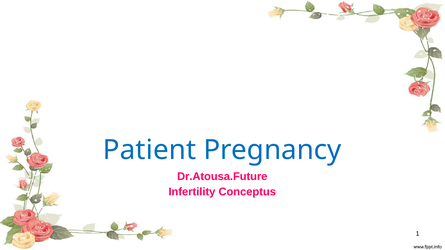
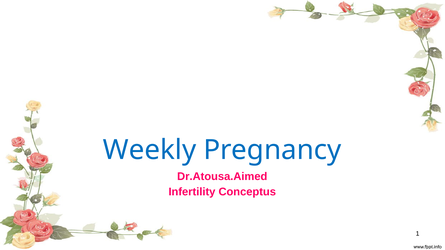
Patient: Patient -> Weekly
Dr.Atousa.Future: Dr.Atousa.Future -> Dr.Atousa.Aimed
